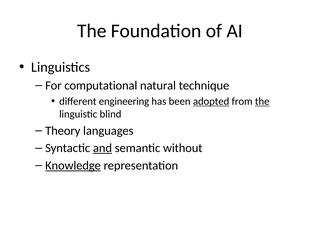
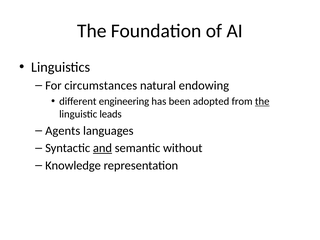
computational: computational -> circumstances
technique: technique -> endowing
adopted underline: present -> none
blind: blind -> leads
Theory: Theory -> Agents
Knowledge underline: present -> none
